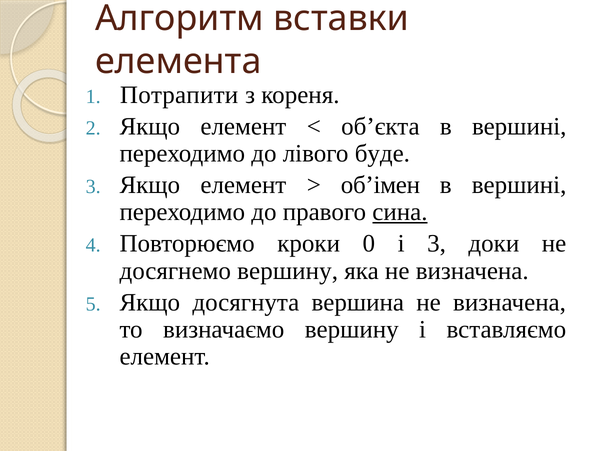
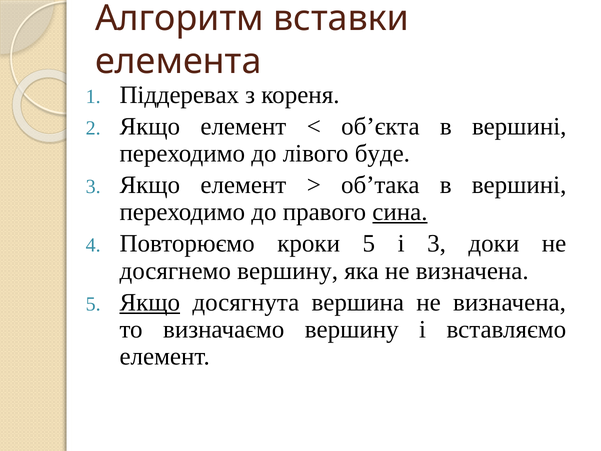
Потрапити: Потрапити -> Піддеревах
об’імен: об’імен -> об’така
кроки 0: 0 -> 5
Якщо at (150, 302) underline: none -> present
